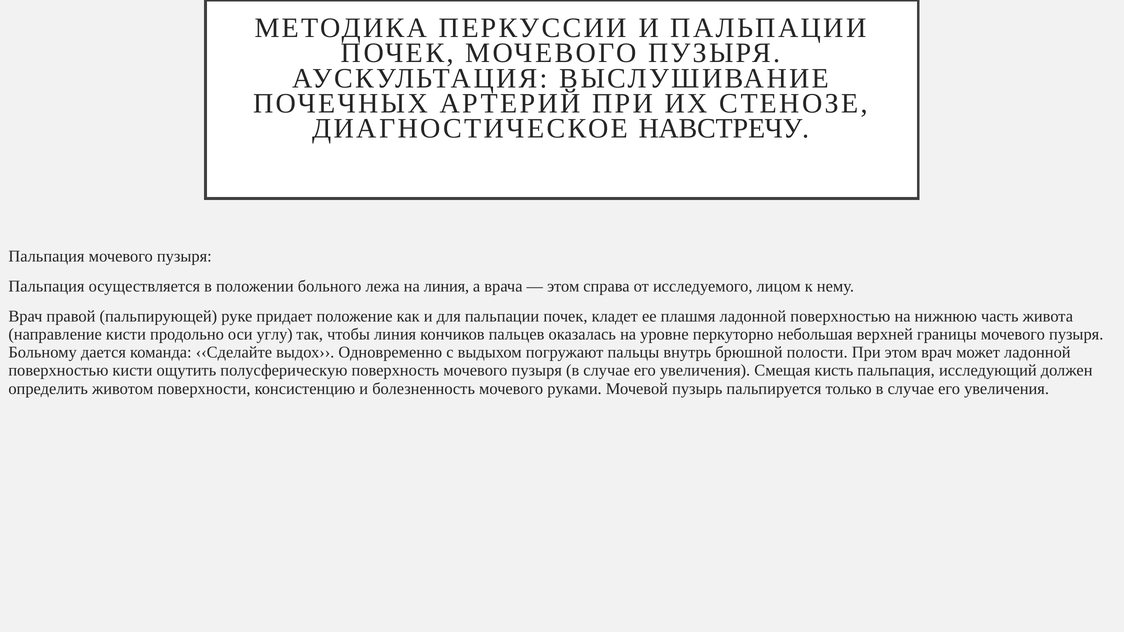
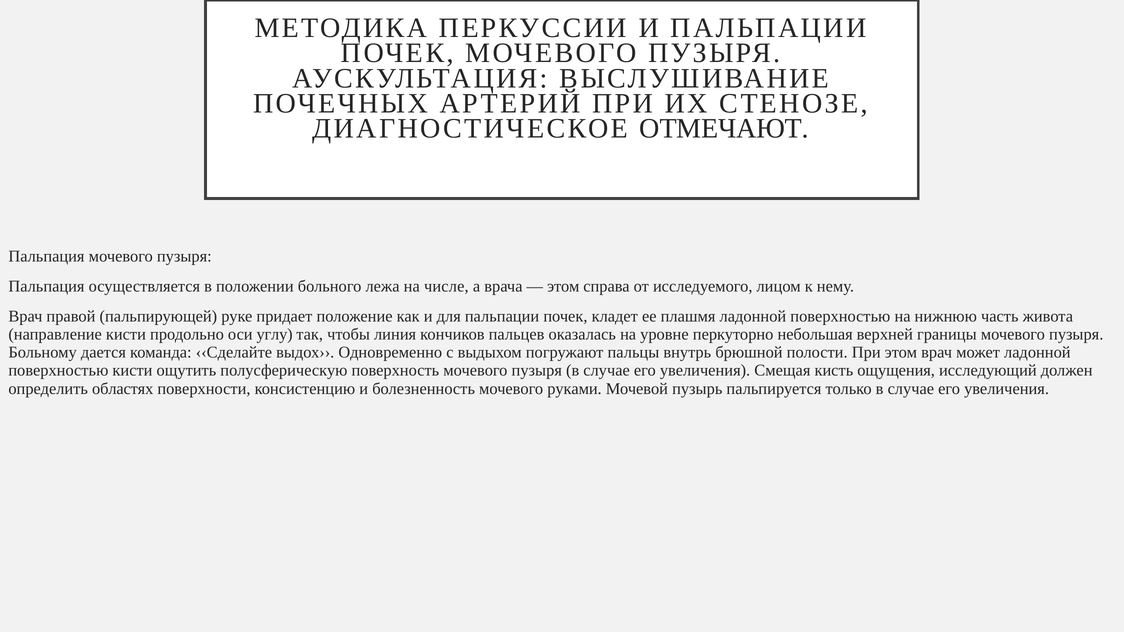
НАВСТРЕЧУ: НАВСТРЕЧУ -> ОТМЕЧАЮТ
на линия: линия -> числе
кисть пальпация: пальпация -> ощущения
животом: животом -> областях
